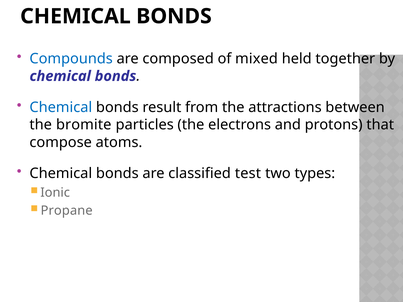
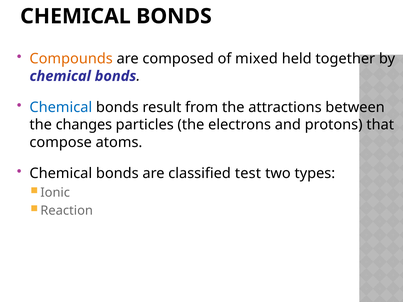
Compounds colour: blue -> orange
bromite: bromite -> changes
Propane: Propane -> Reaction
